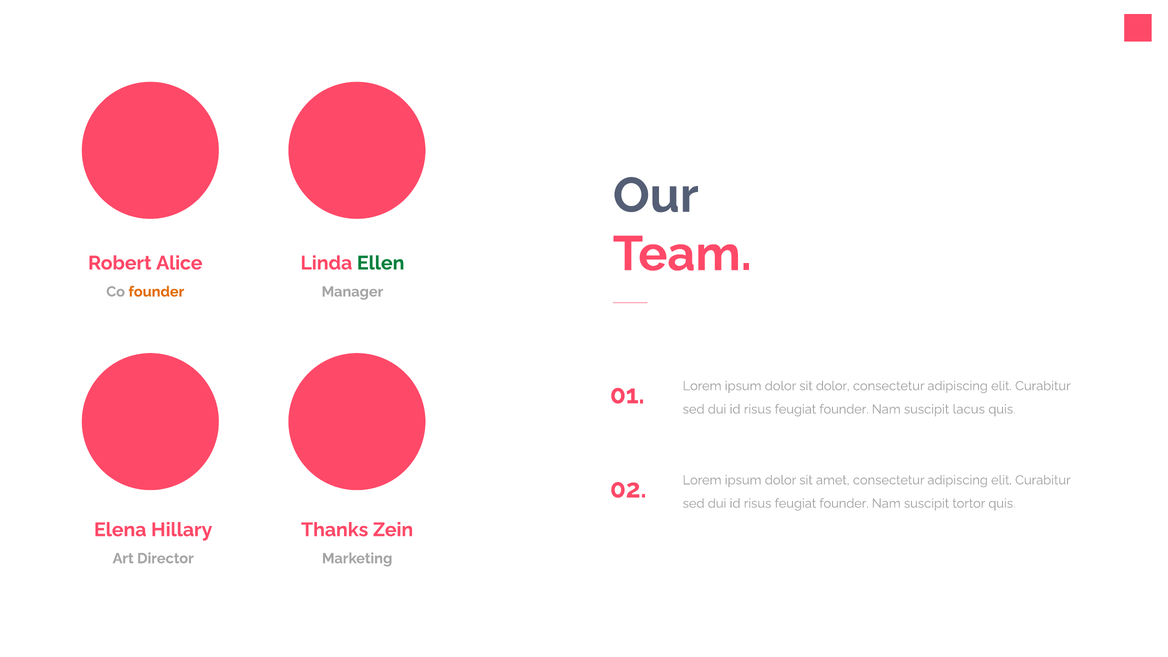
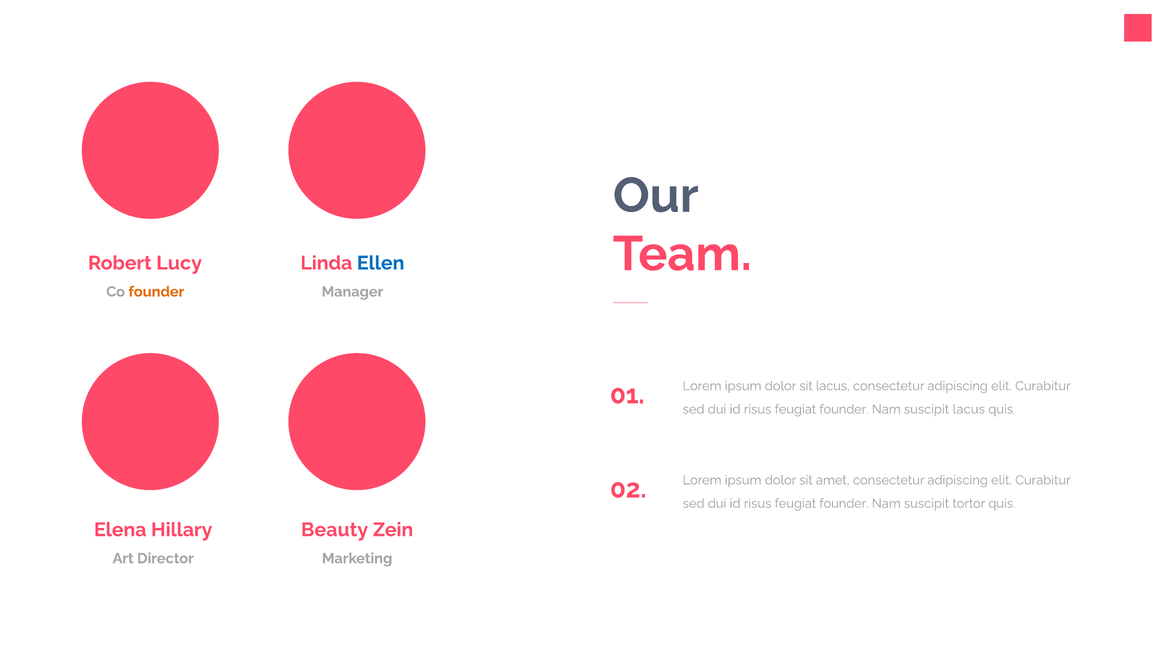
Alice: Alice -> Lucy
Ellen colour: green -> blue
sit dolor: dolor -> lacus
Thanks: Thanks -> Beauty
